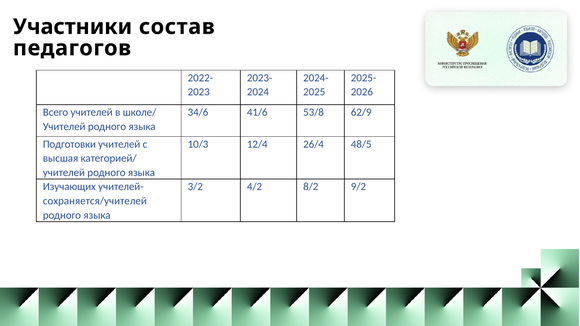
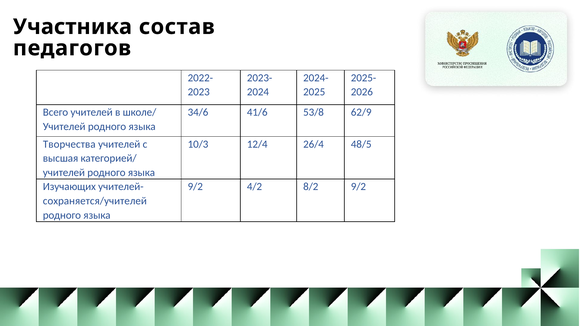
Участники: Участники -> Участника
Подготовки: Подготовки -> Творчества
3/2 at (195, 187): 3/2 -> 9/2
